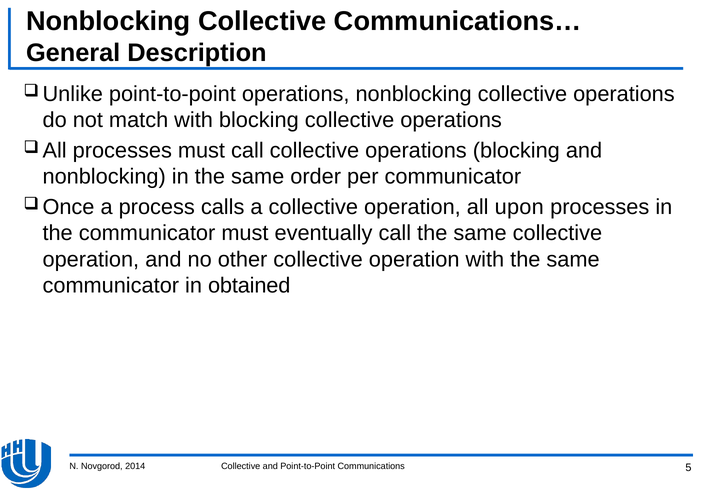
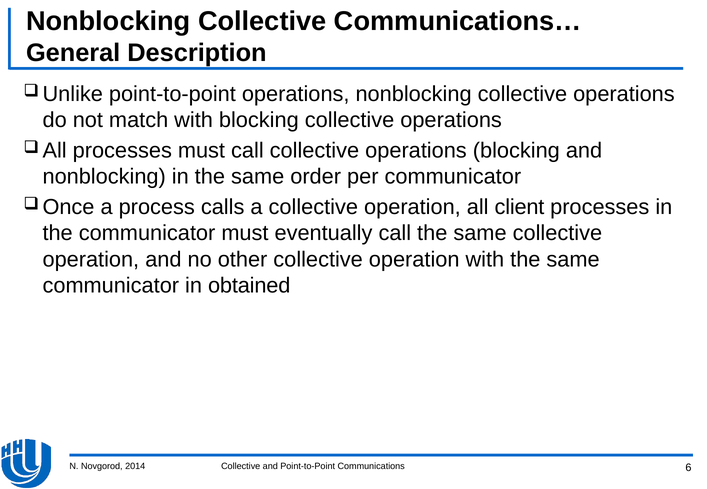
upon: upon -> client
5: 5 -> 6
